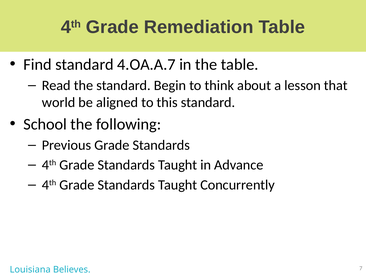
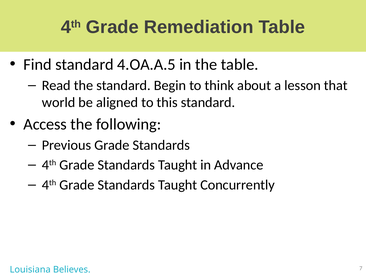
4.OA.A.7: 4.OA.A.7 -> 4.OA.A.5
School: School -> Access
